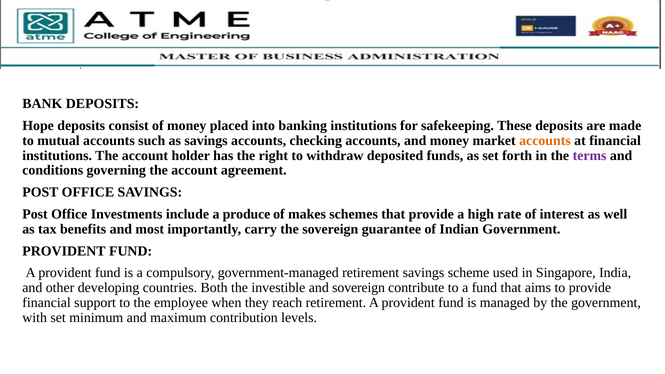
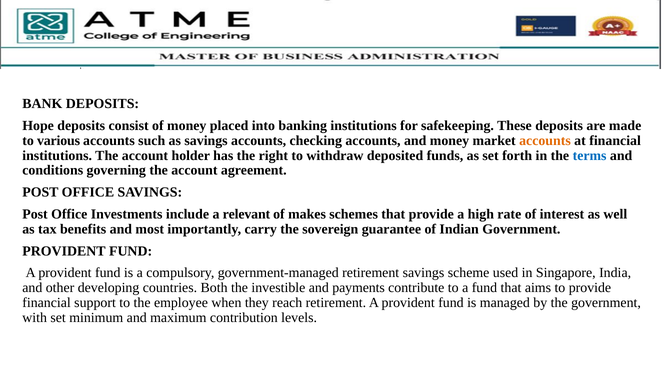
mutual: mutual -> various
terms colour: purple -> blue
produce: produce -> relevant
and sovereign: sovereign -> payments
